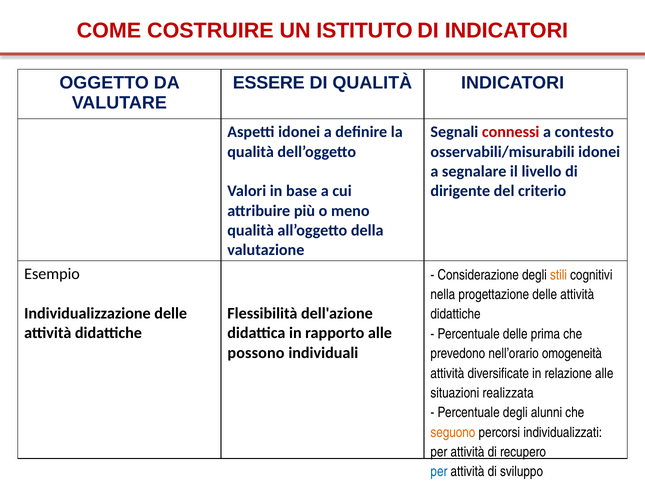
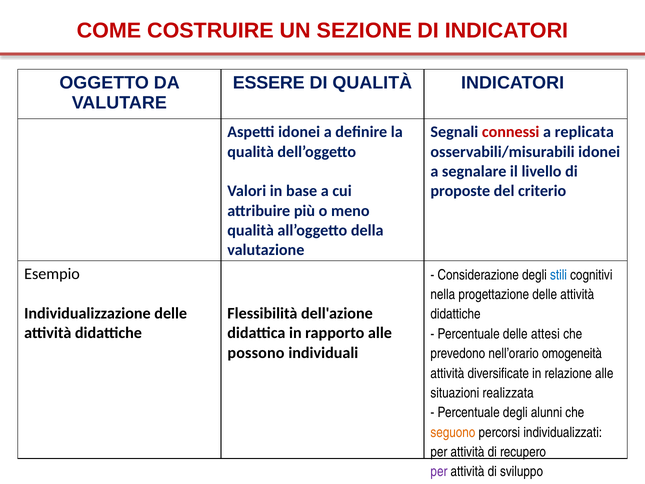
ISTITUTO: ISTITUTO -> SEZIONE
contesto: contesto -> replicata
dirigente: dirigente -> proposte
stili colour: orange -> blue
prima: prima -> attesi
per at (439, 471) colour: blue -> purple
